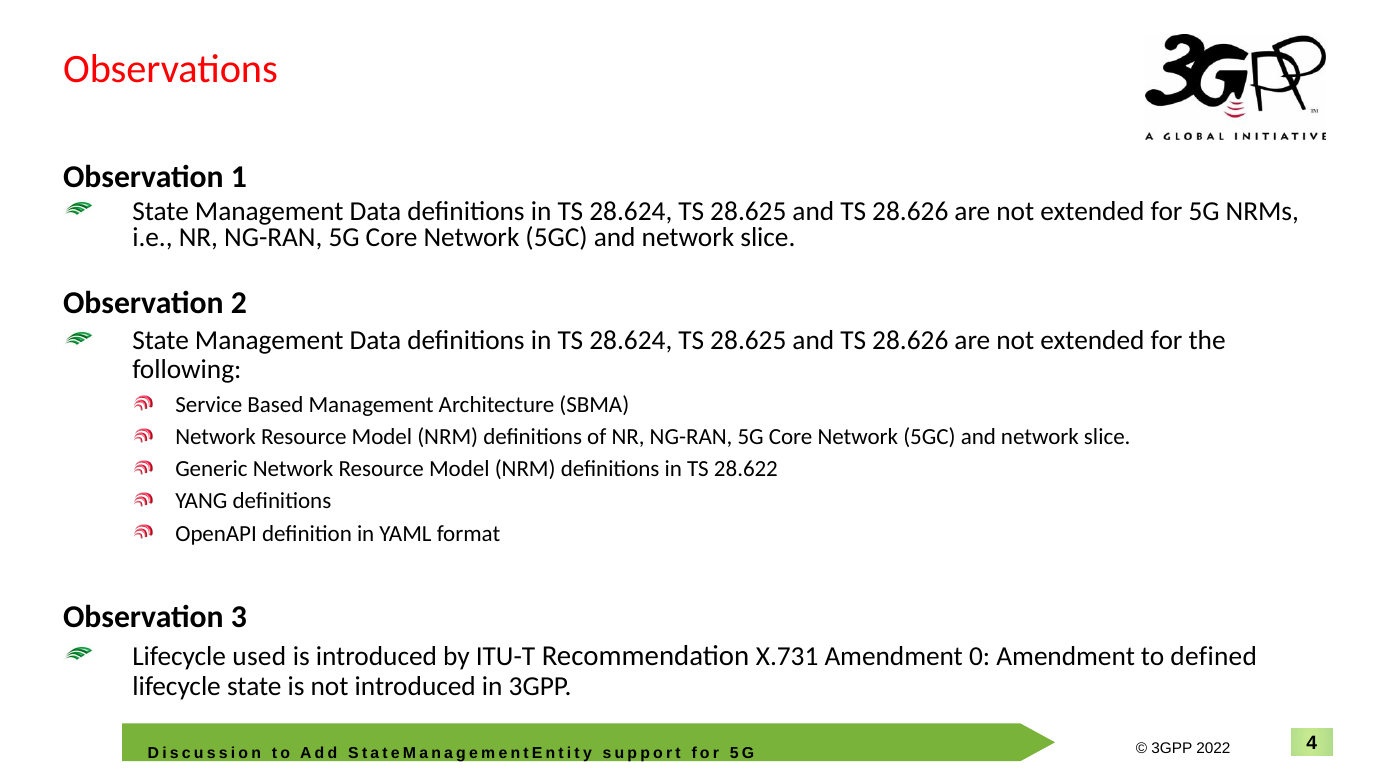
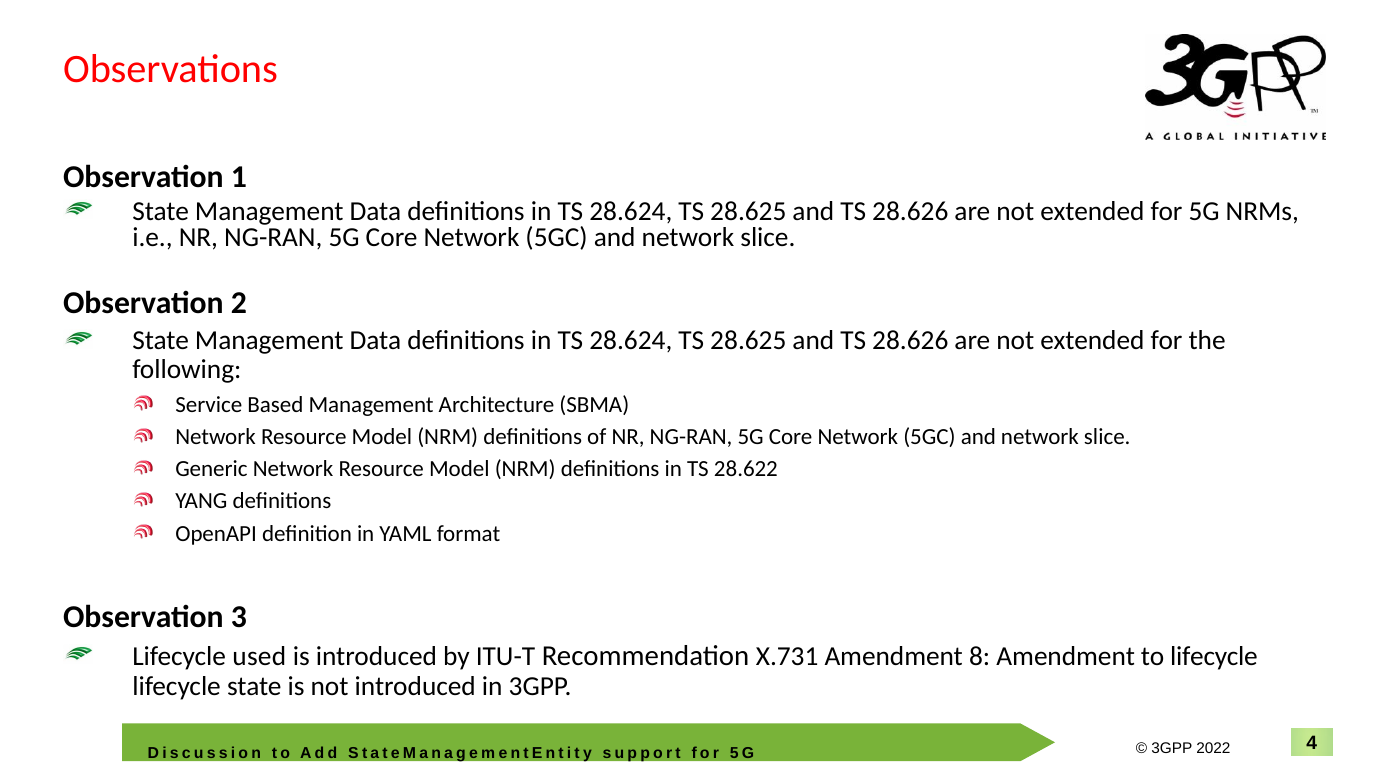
0: 0 -> 8
to defined: defined -> lifecycle
